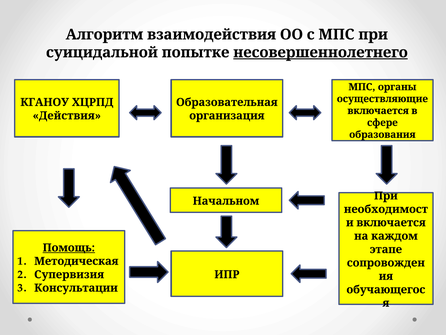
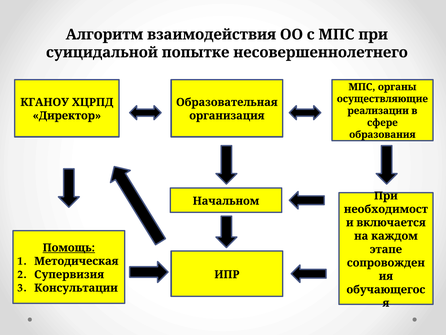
несовершеннолетнего underline: present -> none
включается at (378, 111): включается -> реализации
Действия: Действия -> Директор
